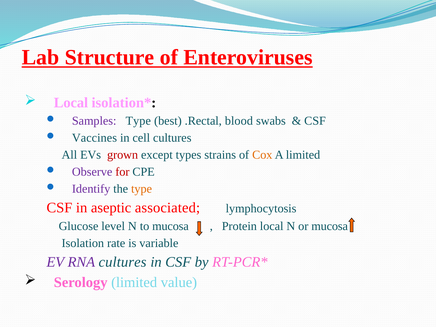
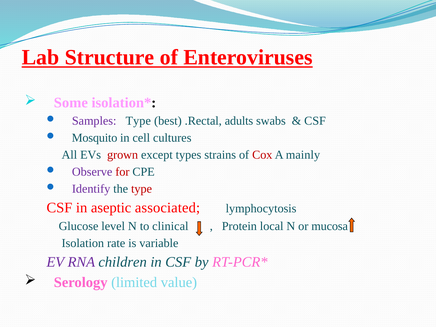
Local at (71, 103): Local -> Some
blood: blood -> adults
Vaccines: Vaccines -> Mosquito
Cox colour: orange -> red
A limited: limited -> mainly
type at (142, 189) colour: orange -> red
to mucosa: mucosa -> clinical
RNA cultures: cultures -> children
